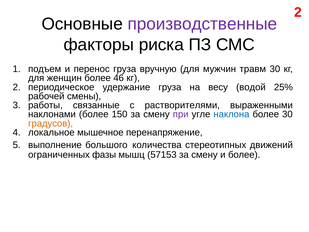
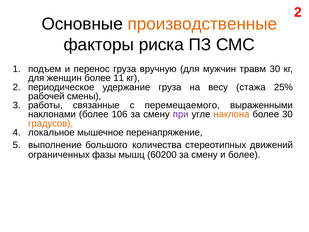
производственные colour: purple -> orange
46: 46 -> 11
водой: водой -> стажа
растворителями: растворителями -> перемещаемого
150: 150 -> 106
наклона colour: blue -> orange
57153: 57153 -> 60200
